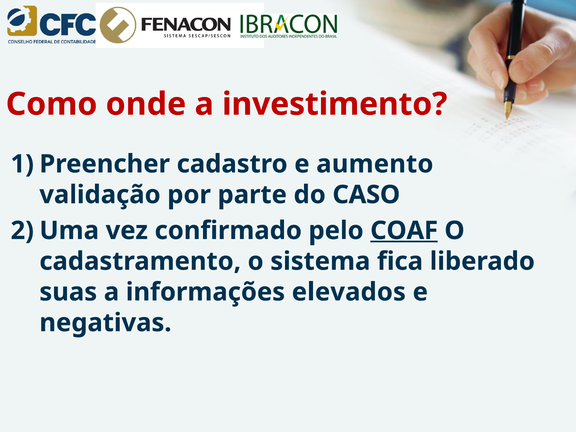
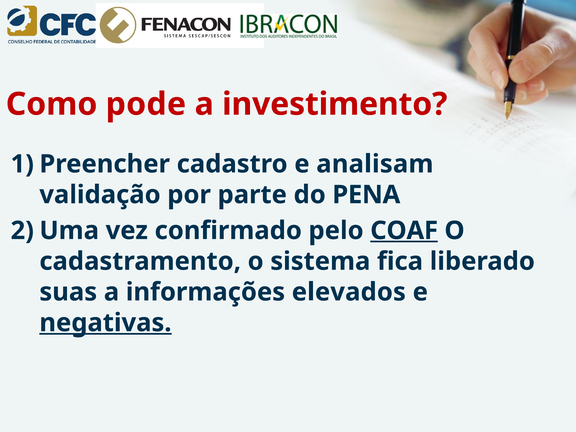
onde: onde -> pode
aumento: aumento -> analisam
CASO: CASO -> PENA
negativas underline: none -> present
